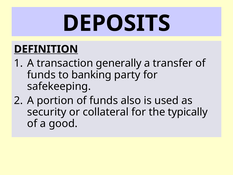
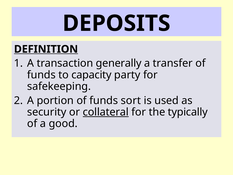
banking: banking -> capacity
also: also -> sort
collateral underline: none -> present
